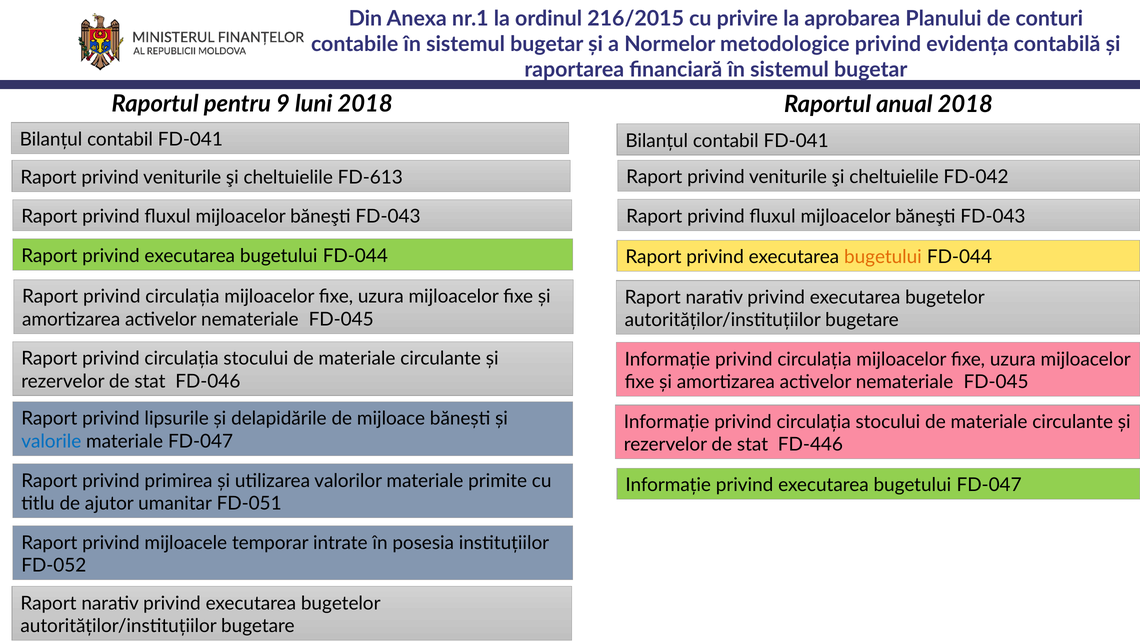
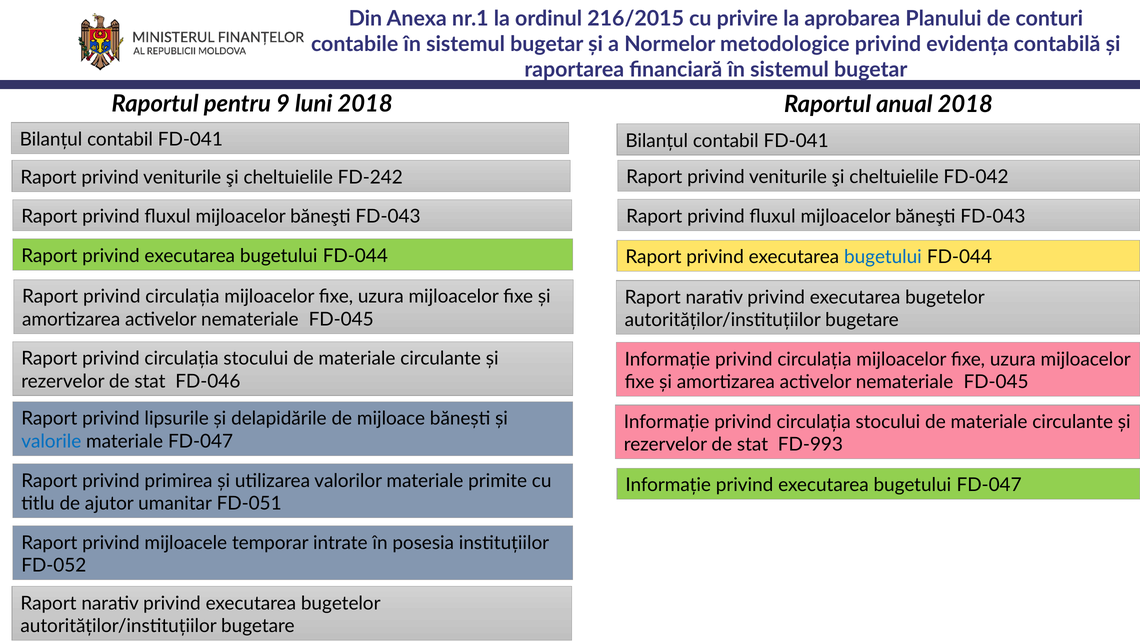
FD-613: FD-613 -> FD-242
bugetului at (883, 257) colour: orange -> blue
FD-446: FD-446 -> FD-993
